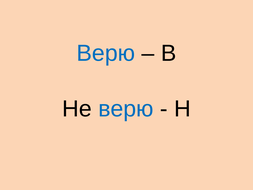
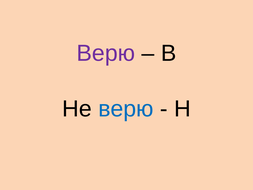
Верю at (106, 53) colour: blue -> purple
